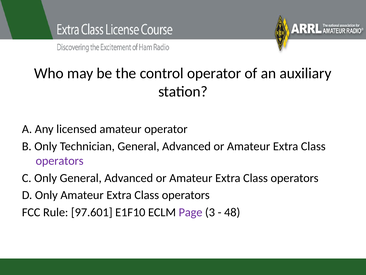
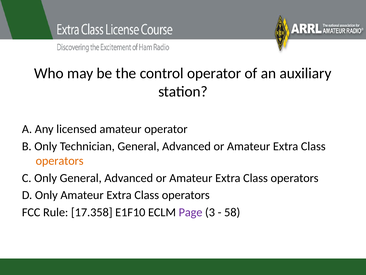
operators at (60, 161) colour: purple -> orange
97.601: 97.601 -> 17.358
48: 48 -> 58
